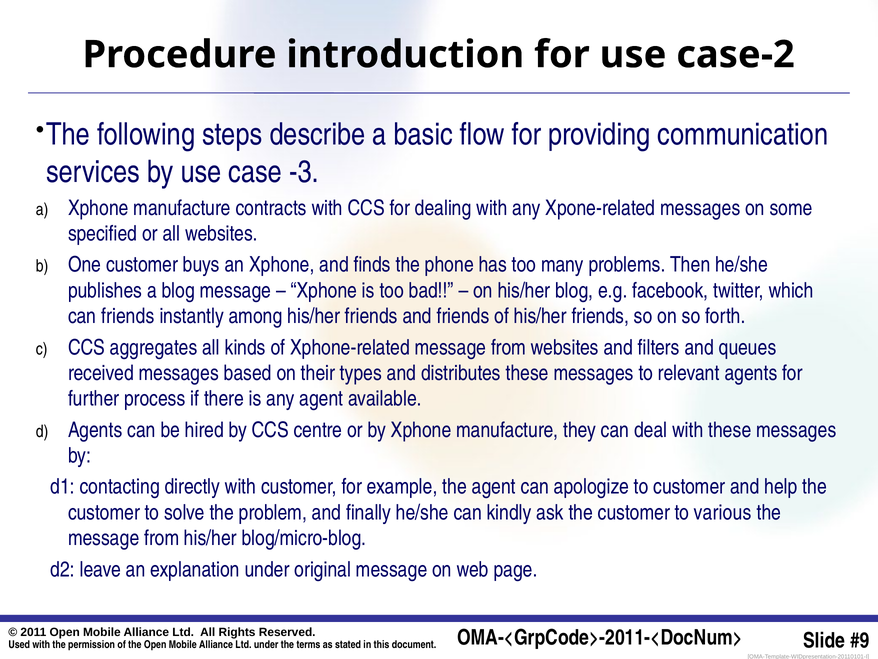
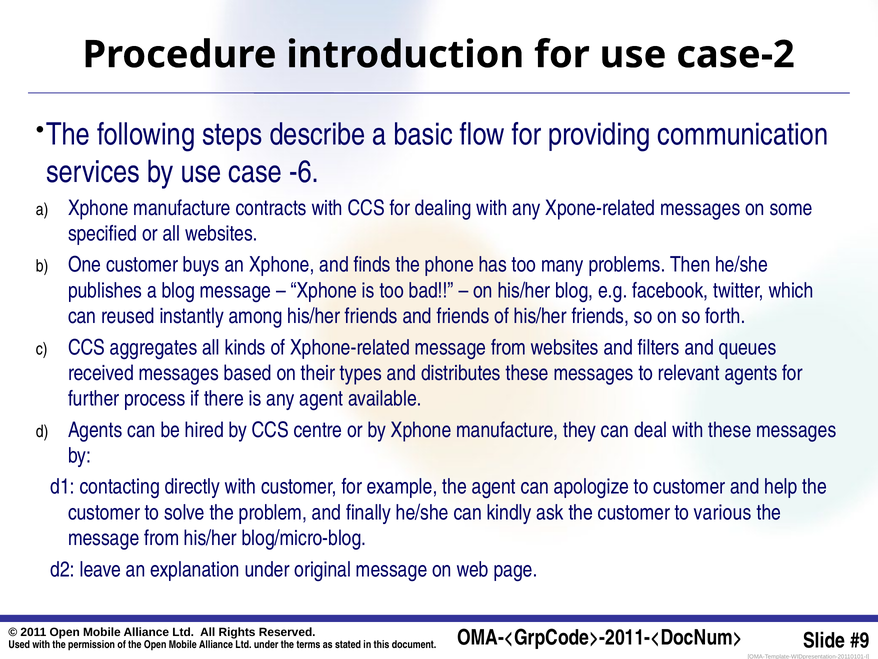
-3: -3 -> -6
can friends: friends -> reused
